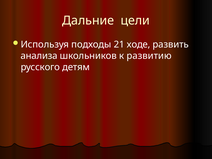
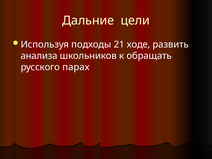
развитию: развитию -> обращать
детям: детям -> парах
